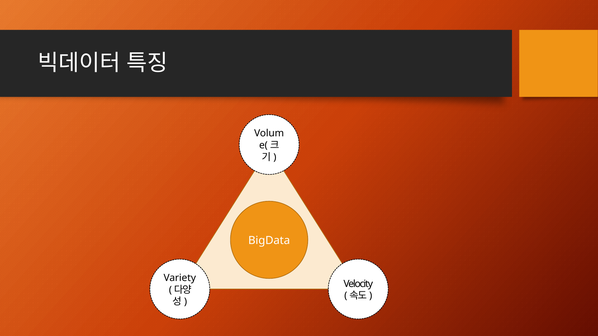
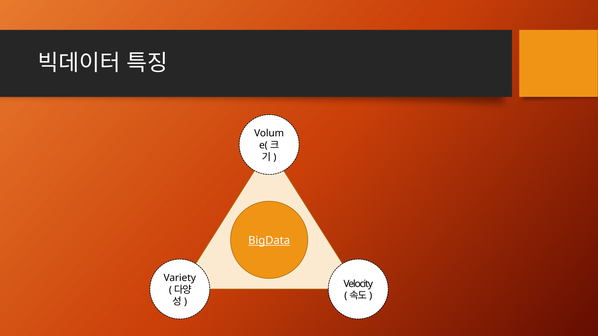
BigData underline: none -> present
